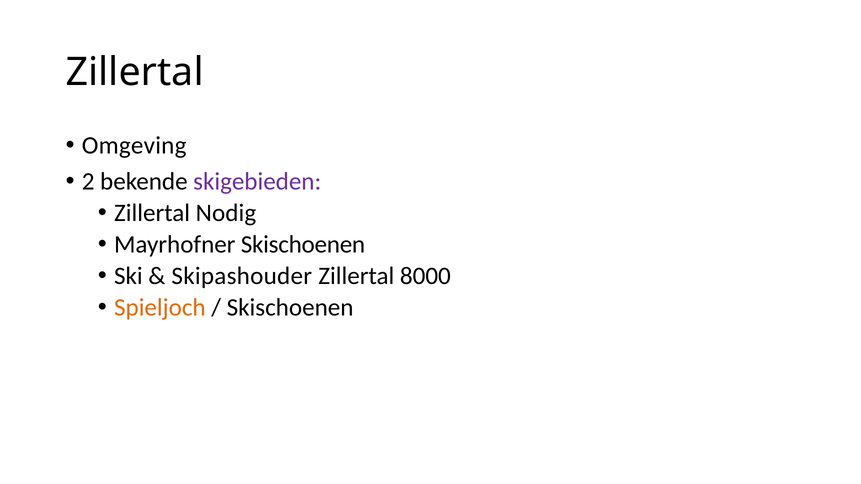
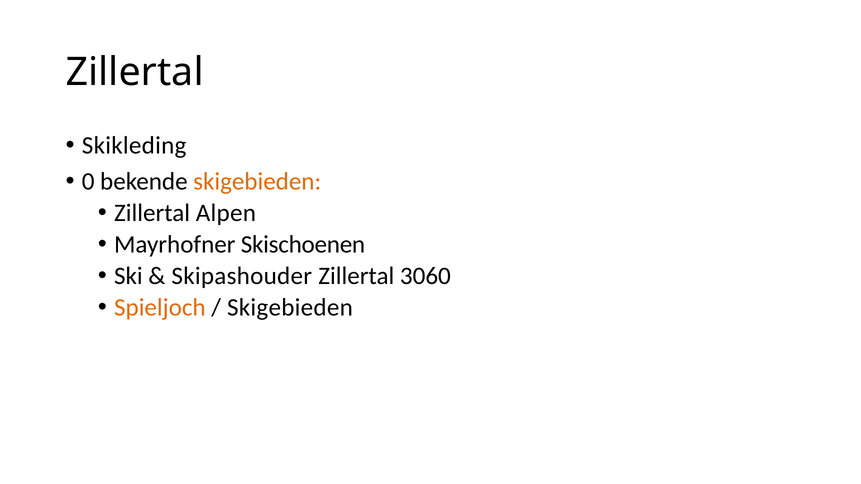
Omgeving: Omgeving -> Skikleding
2: 2 -> 0
skigebieden at (257, 182) colour: purple -> orange
Nodig: Nodig -> Alpen
8000: 8000 -> 3060
Skischoenen at (290, 308): Skischoenen -> Skigebieden
